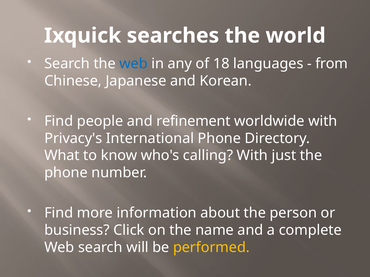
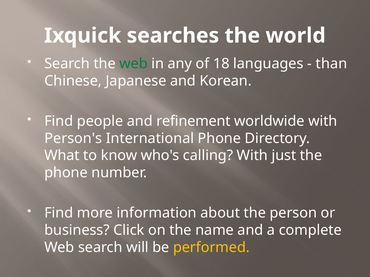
web at (134, 64) colour: blue -> green
from: from -> than
Privacy's: Privacy's -> Person's
